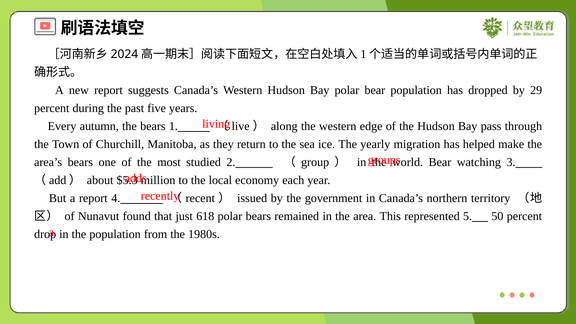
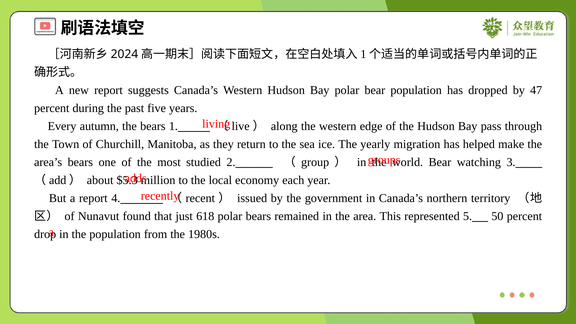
29: 29 -> 47
